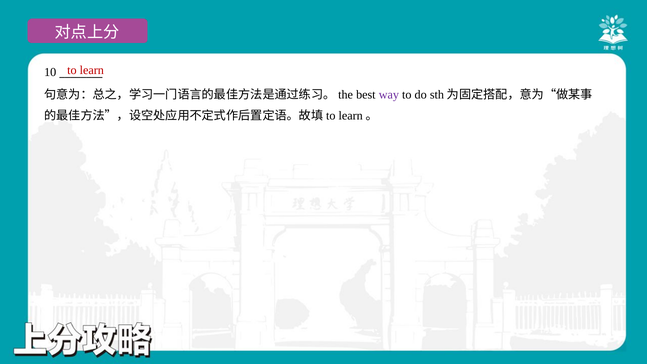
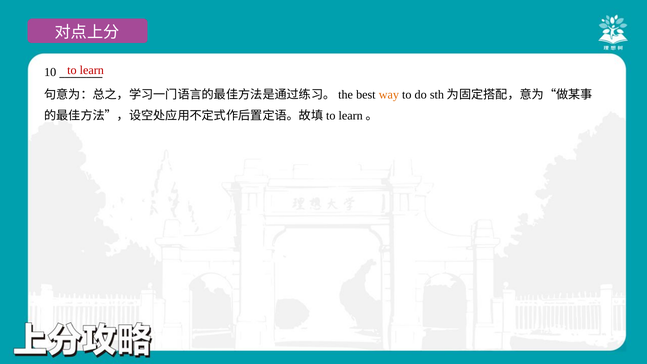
way colour: purple -> orange
